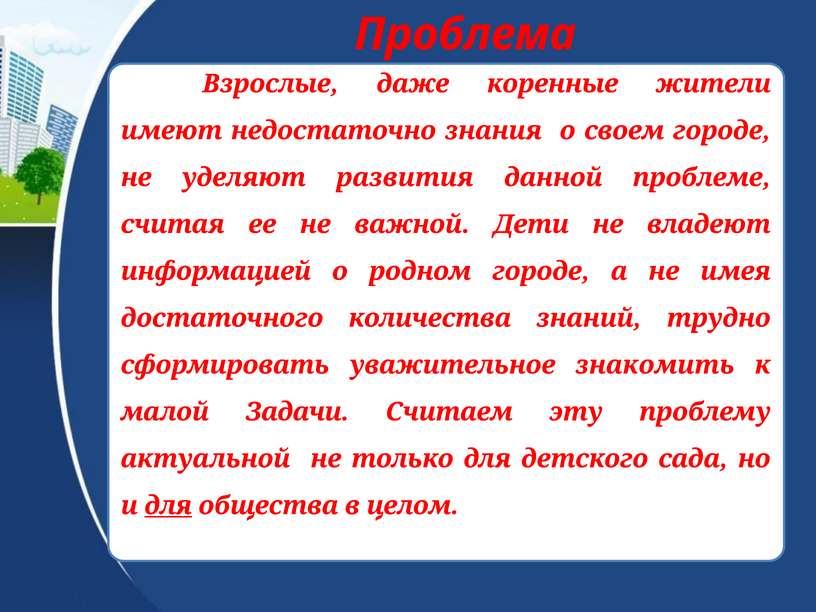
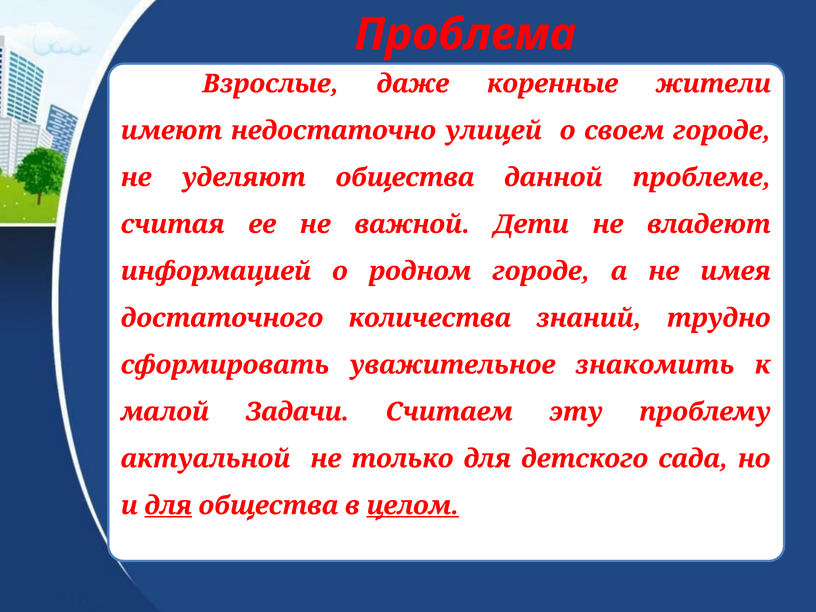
знания: знания -> улицей
уделяют развития: развития -> общества
целом underline: none -> present
